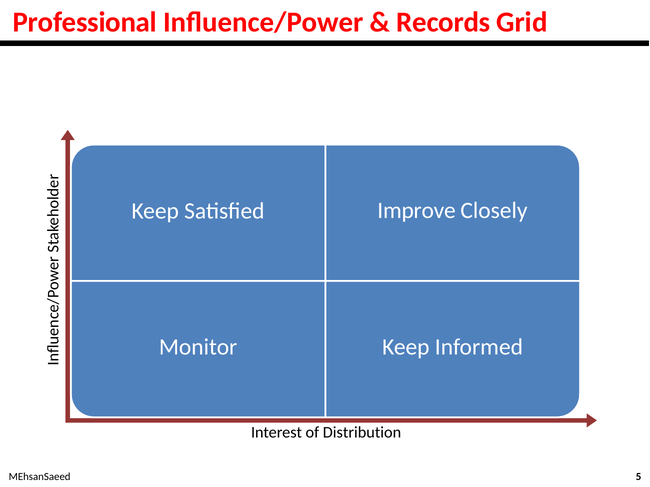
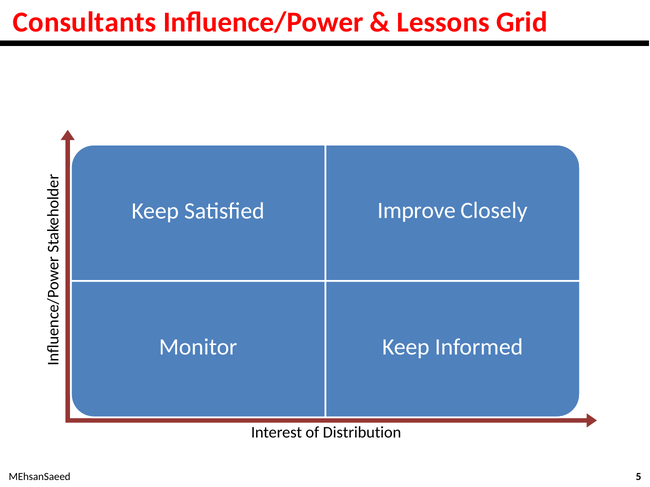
Professional: Professional -> Consultants
Records: Records -> Lessons
